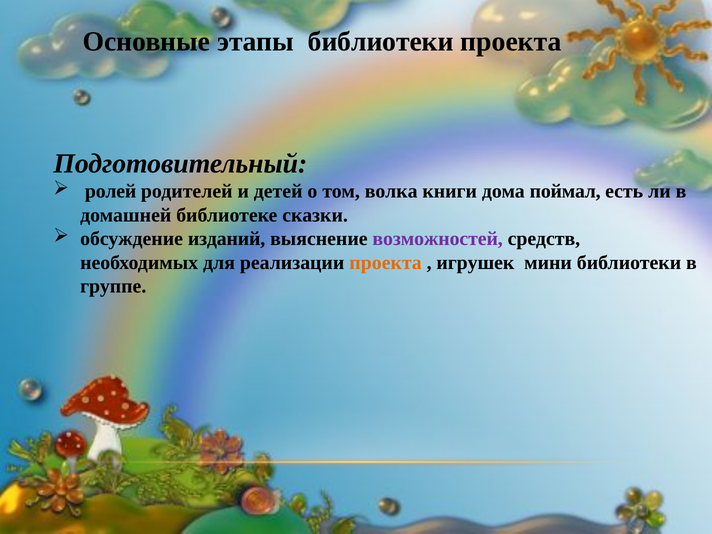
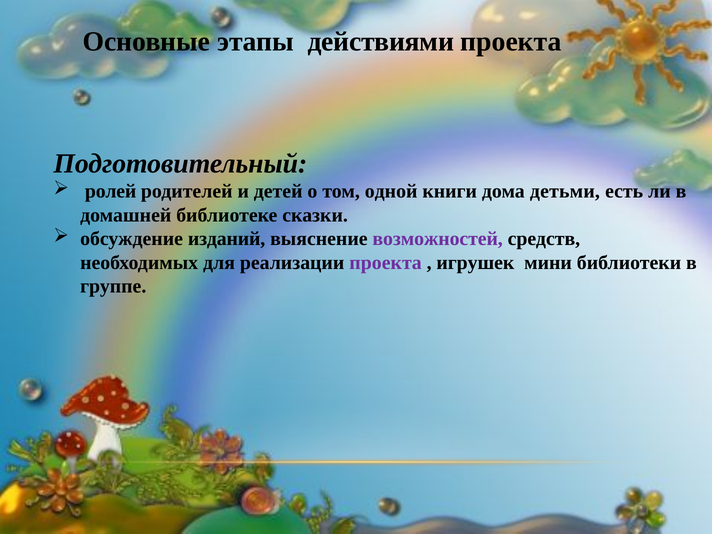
этапы библиотеки: библиотеки -> действиями
волка: волка -> одной
поймал: поймал -> детьми
проекта at (386, 263) colour: orange -> purple
